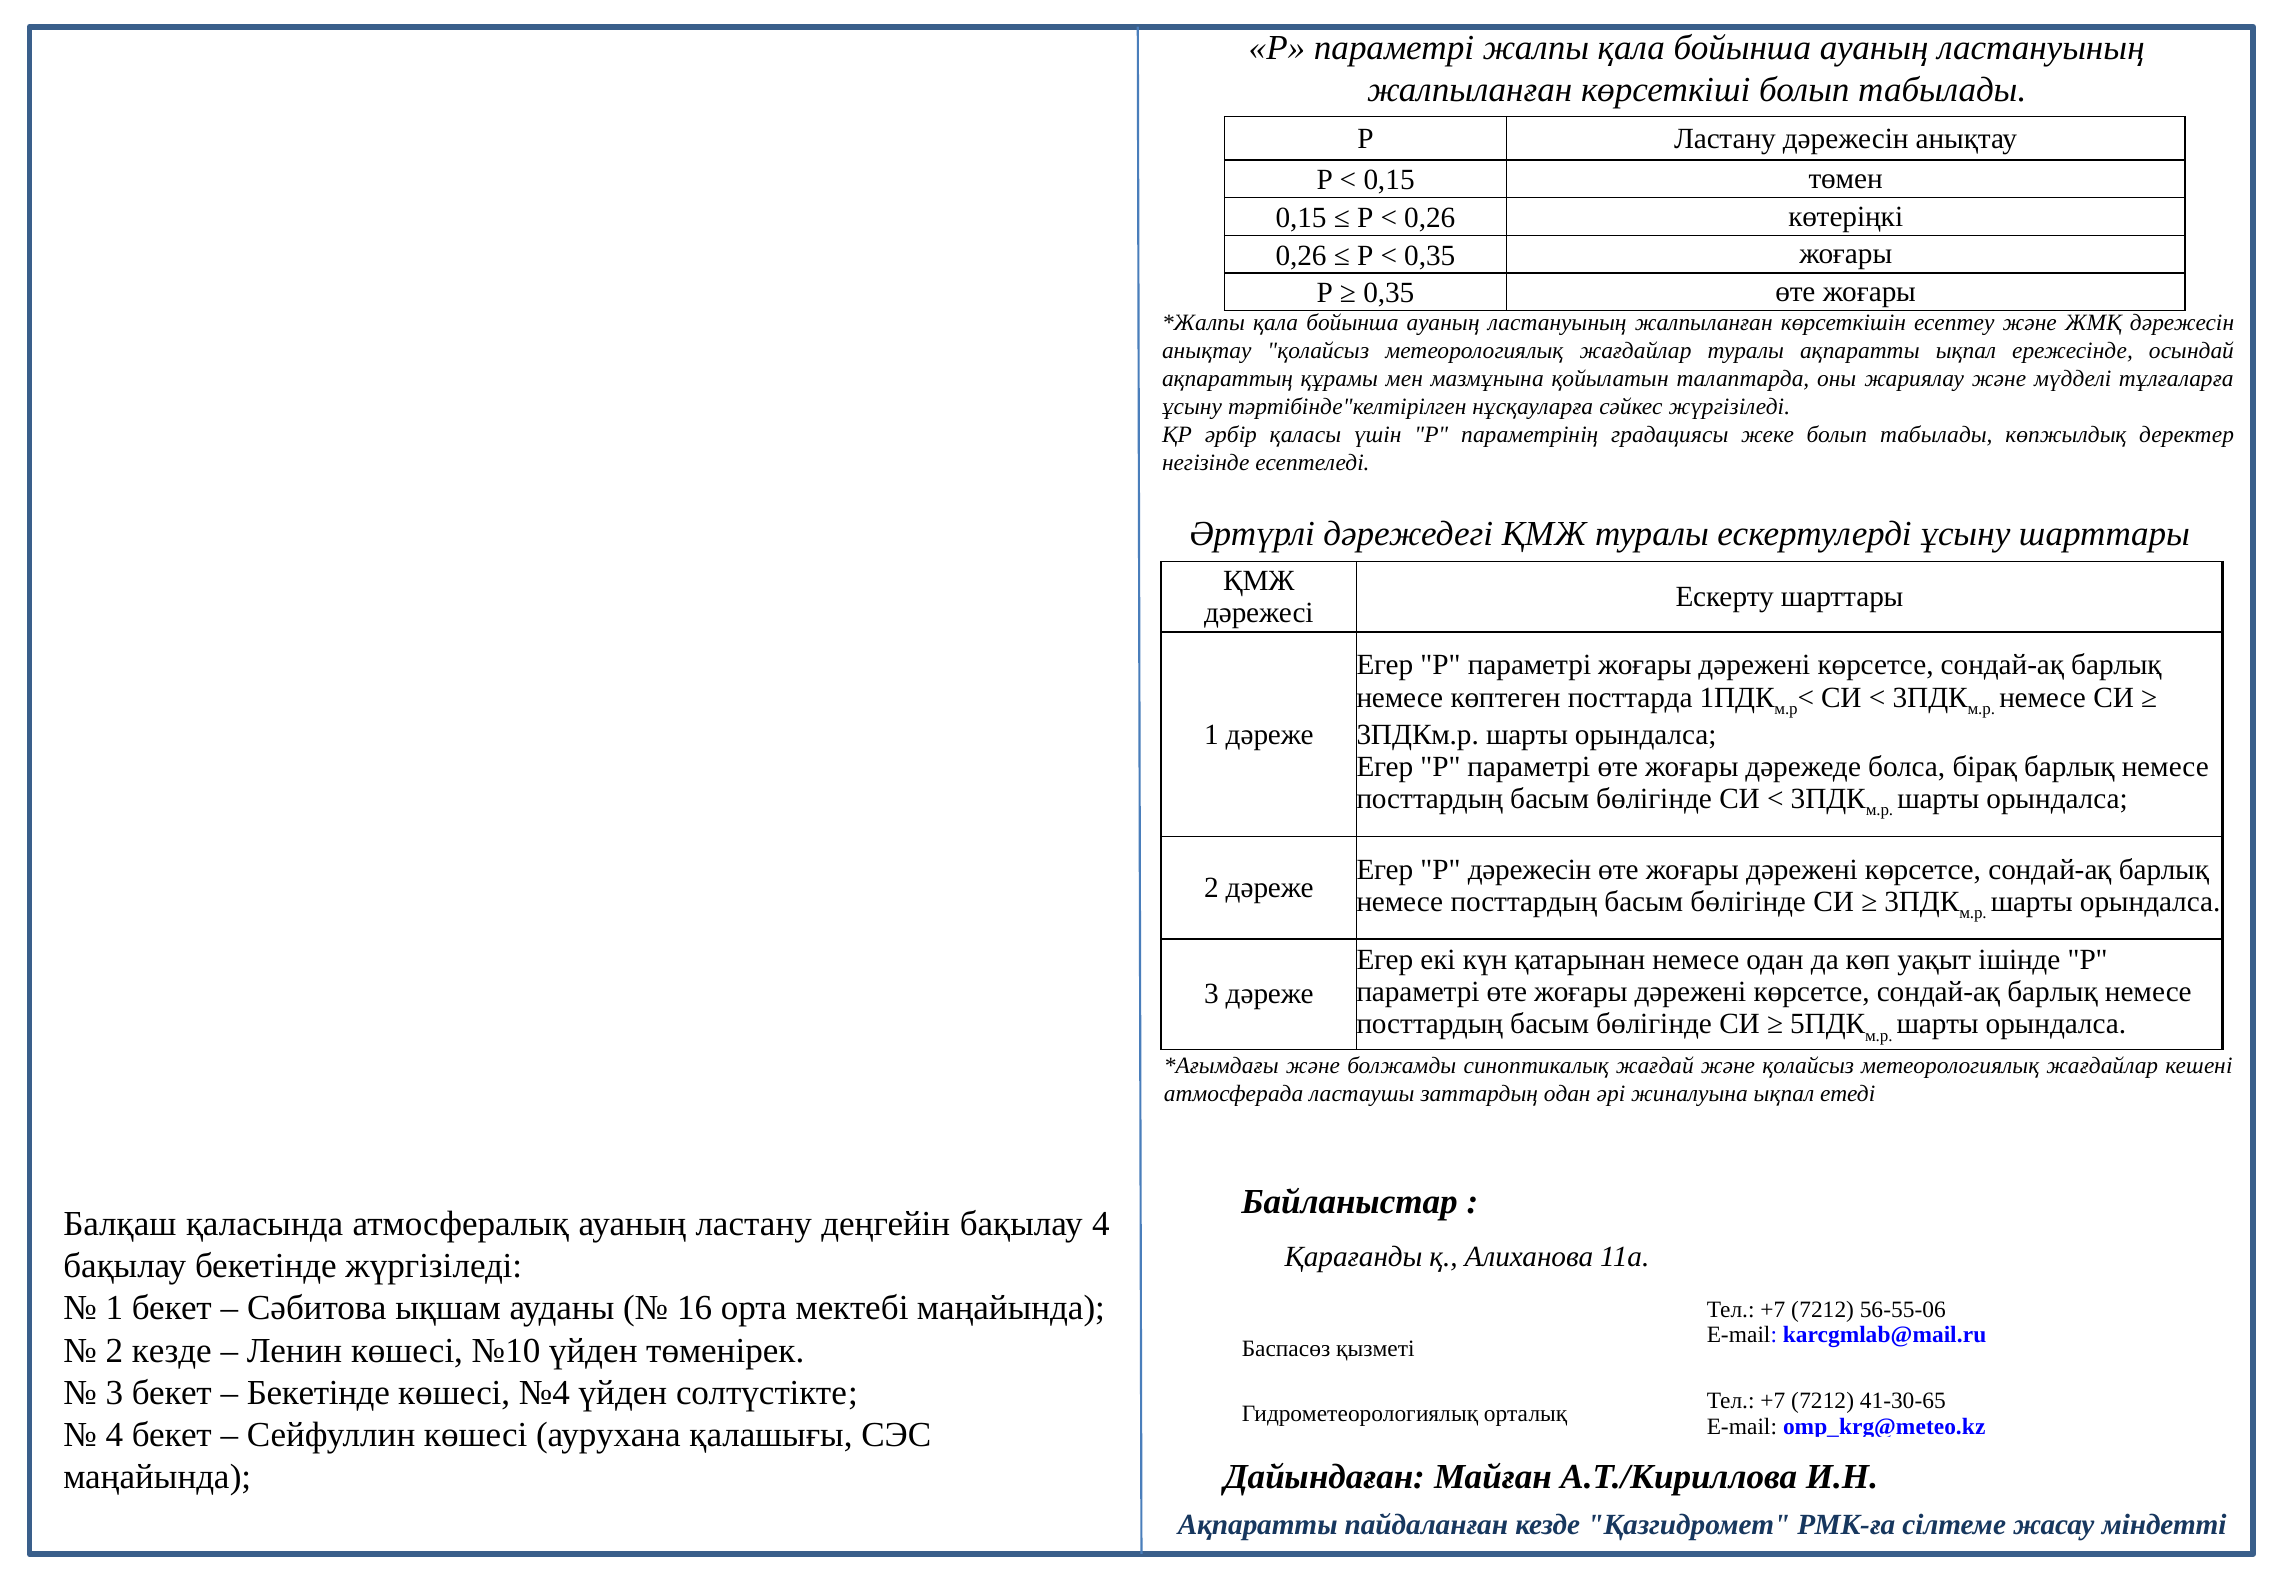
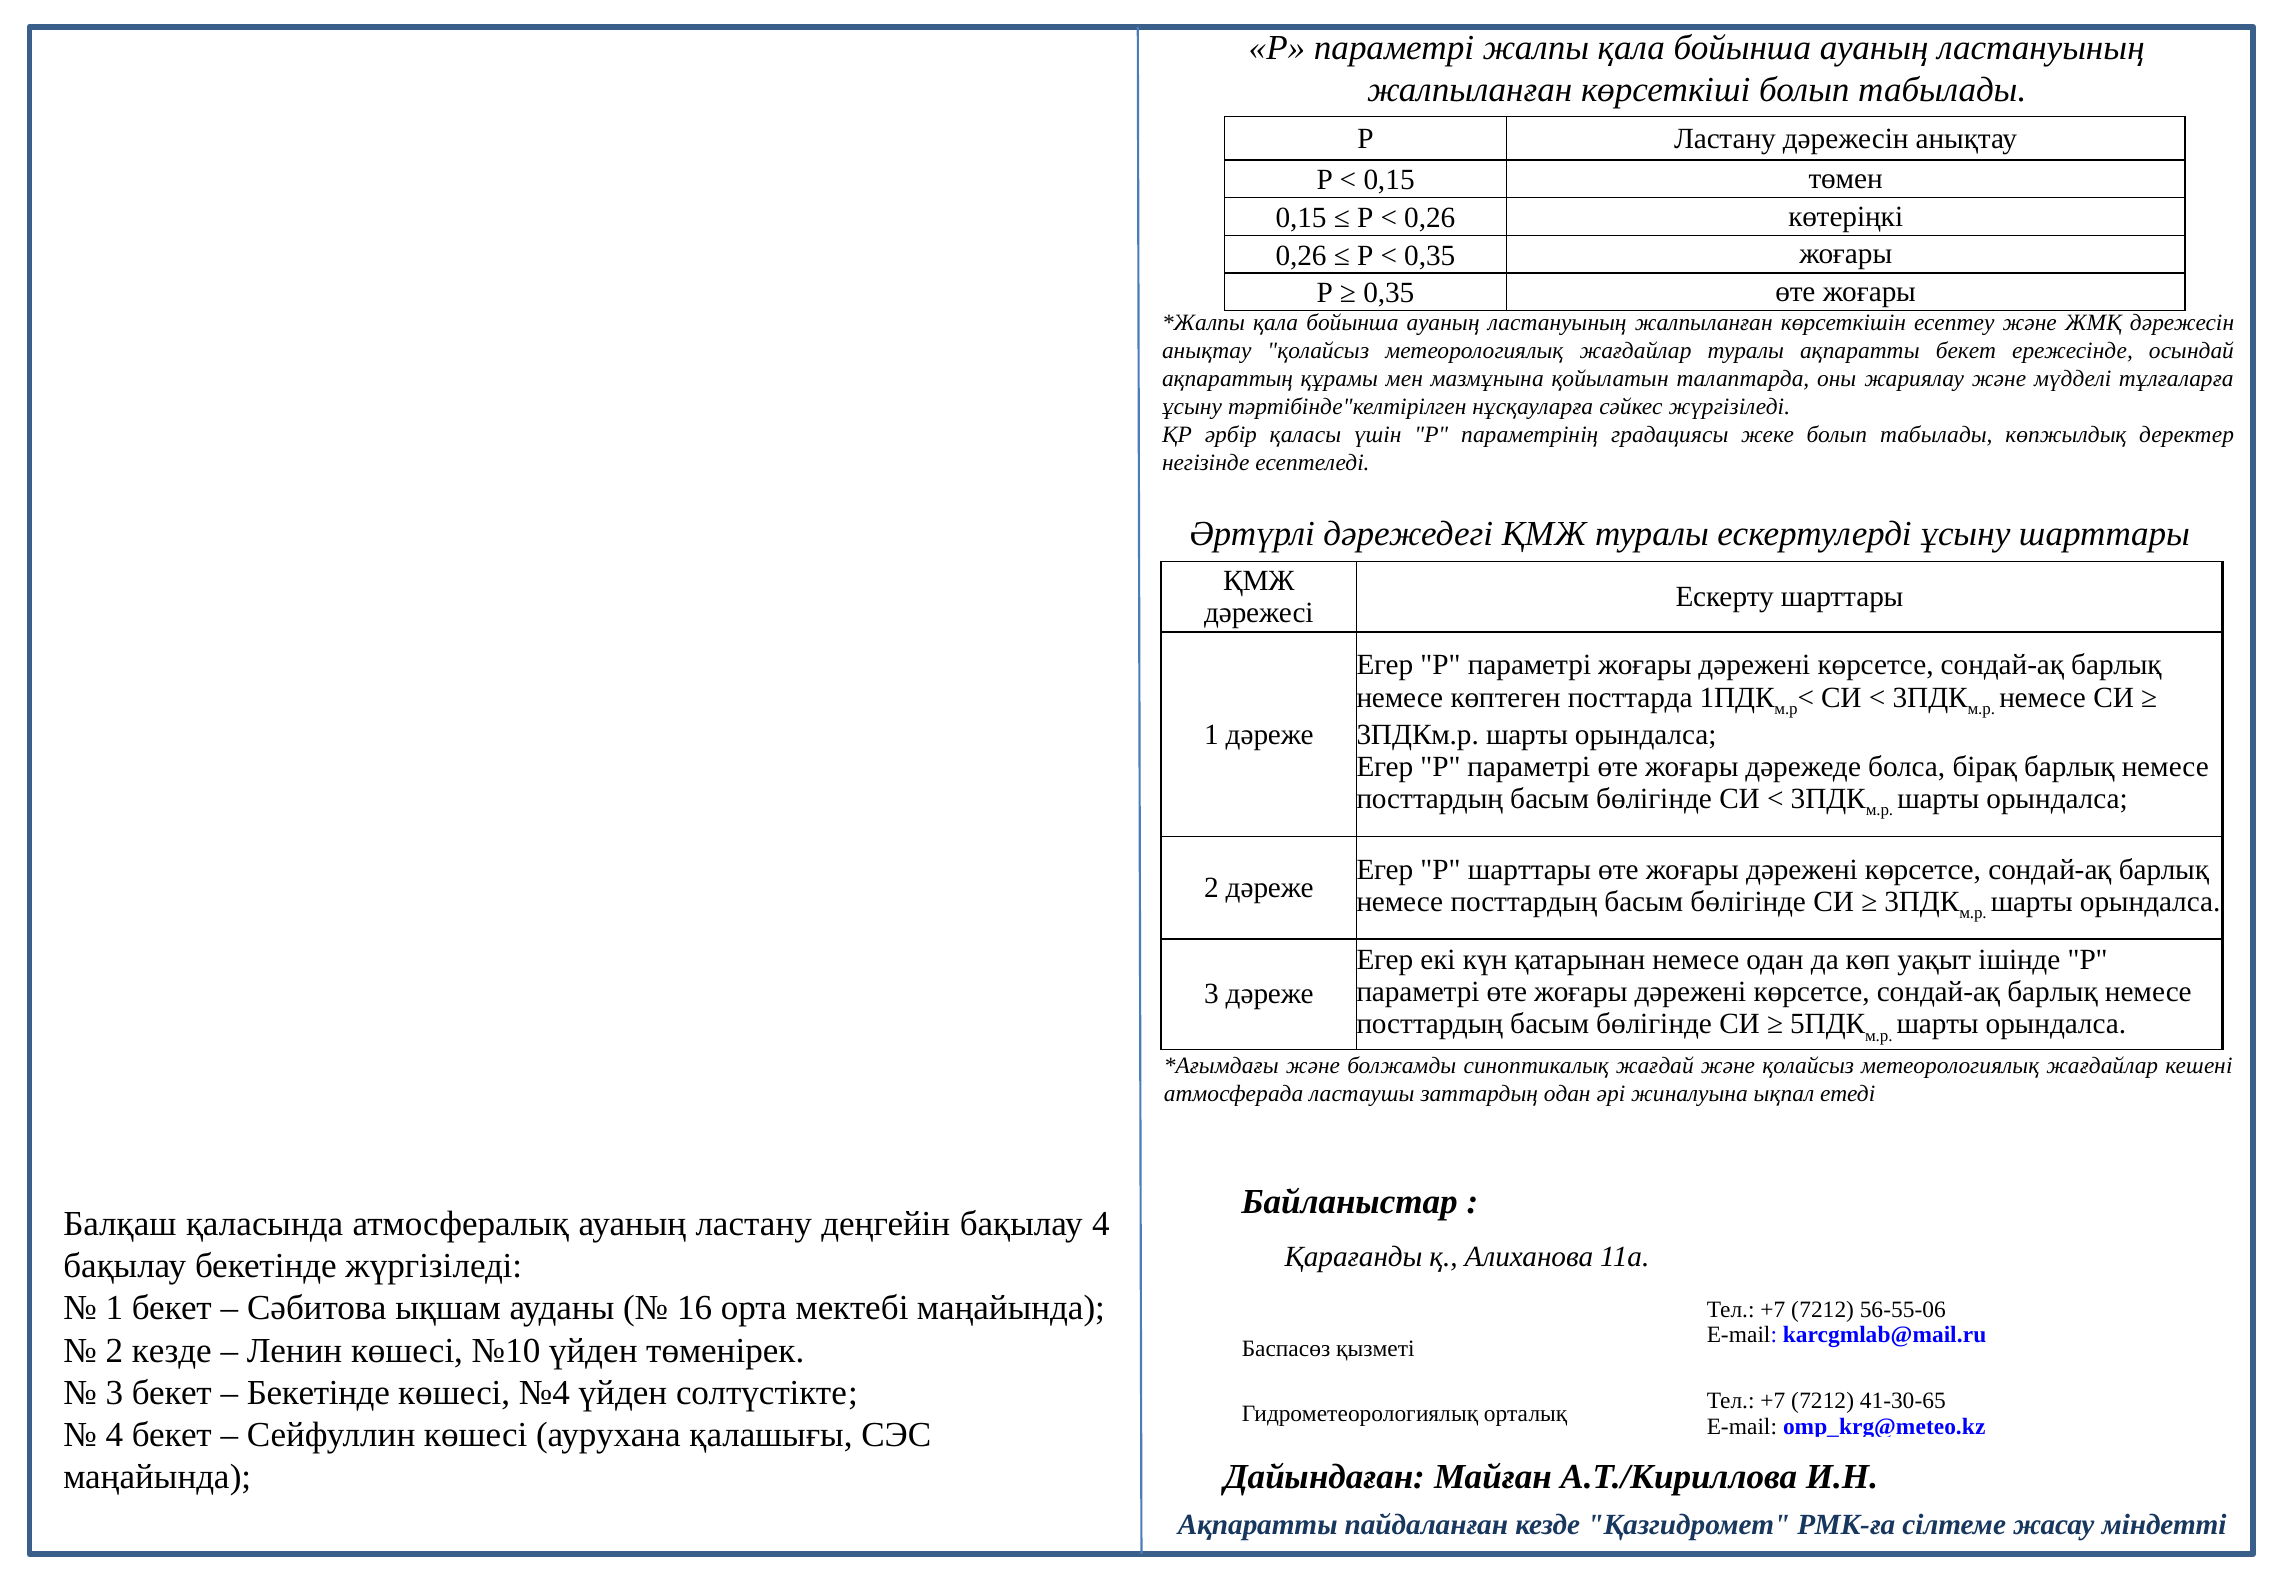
ақпаратты ықпал: ықпал -> бекет
Р дәрежесін: дәрежесін -> шарттары
